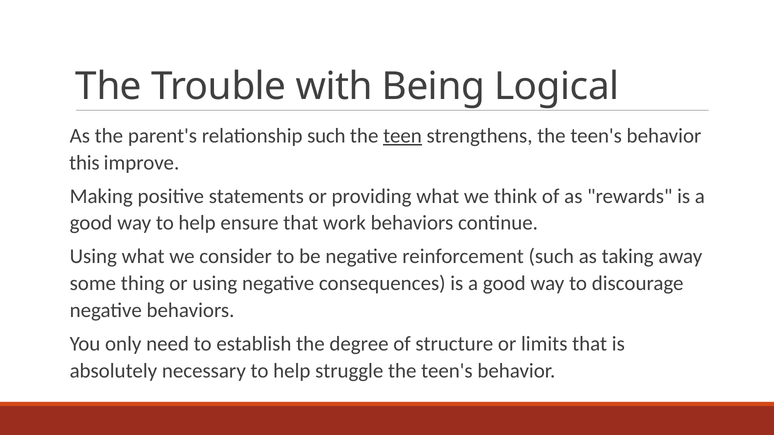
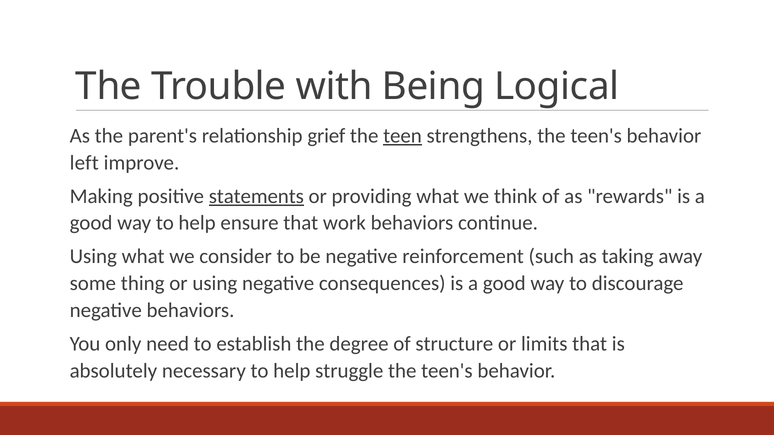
relationship such: such -> grief
this: this -> left
statements underline: none -> present
